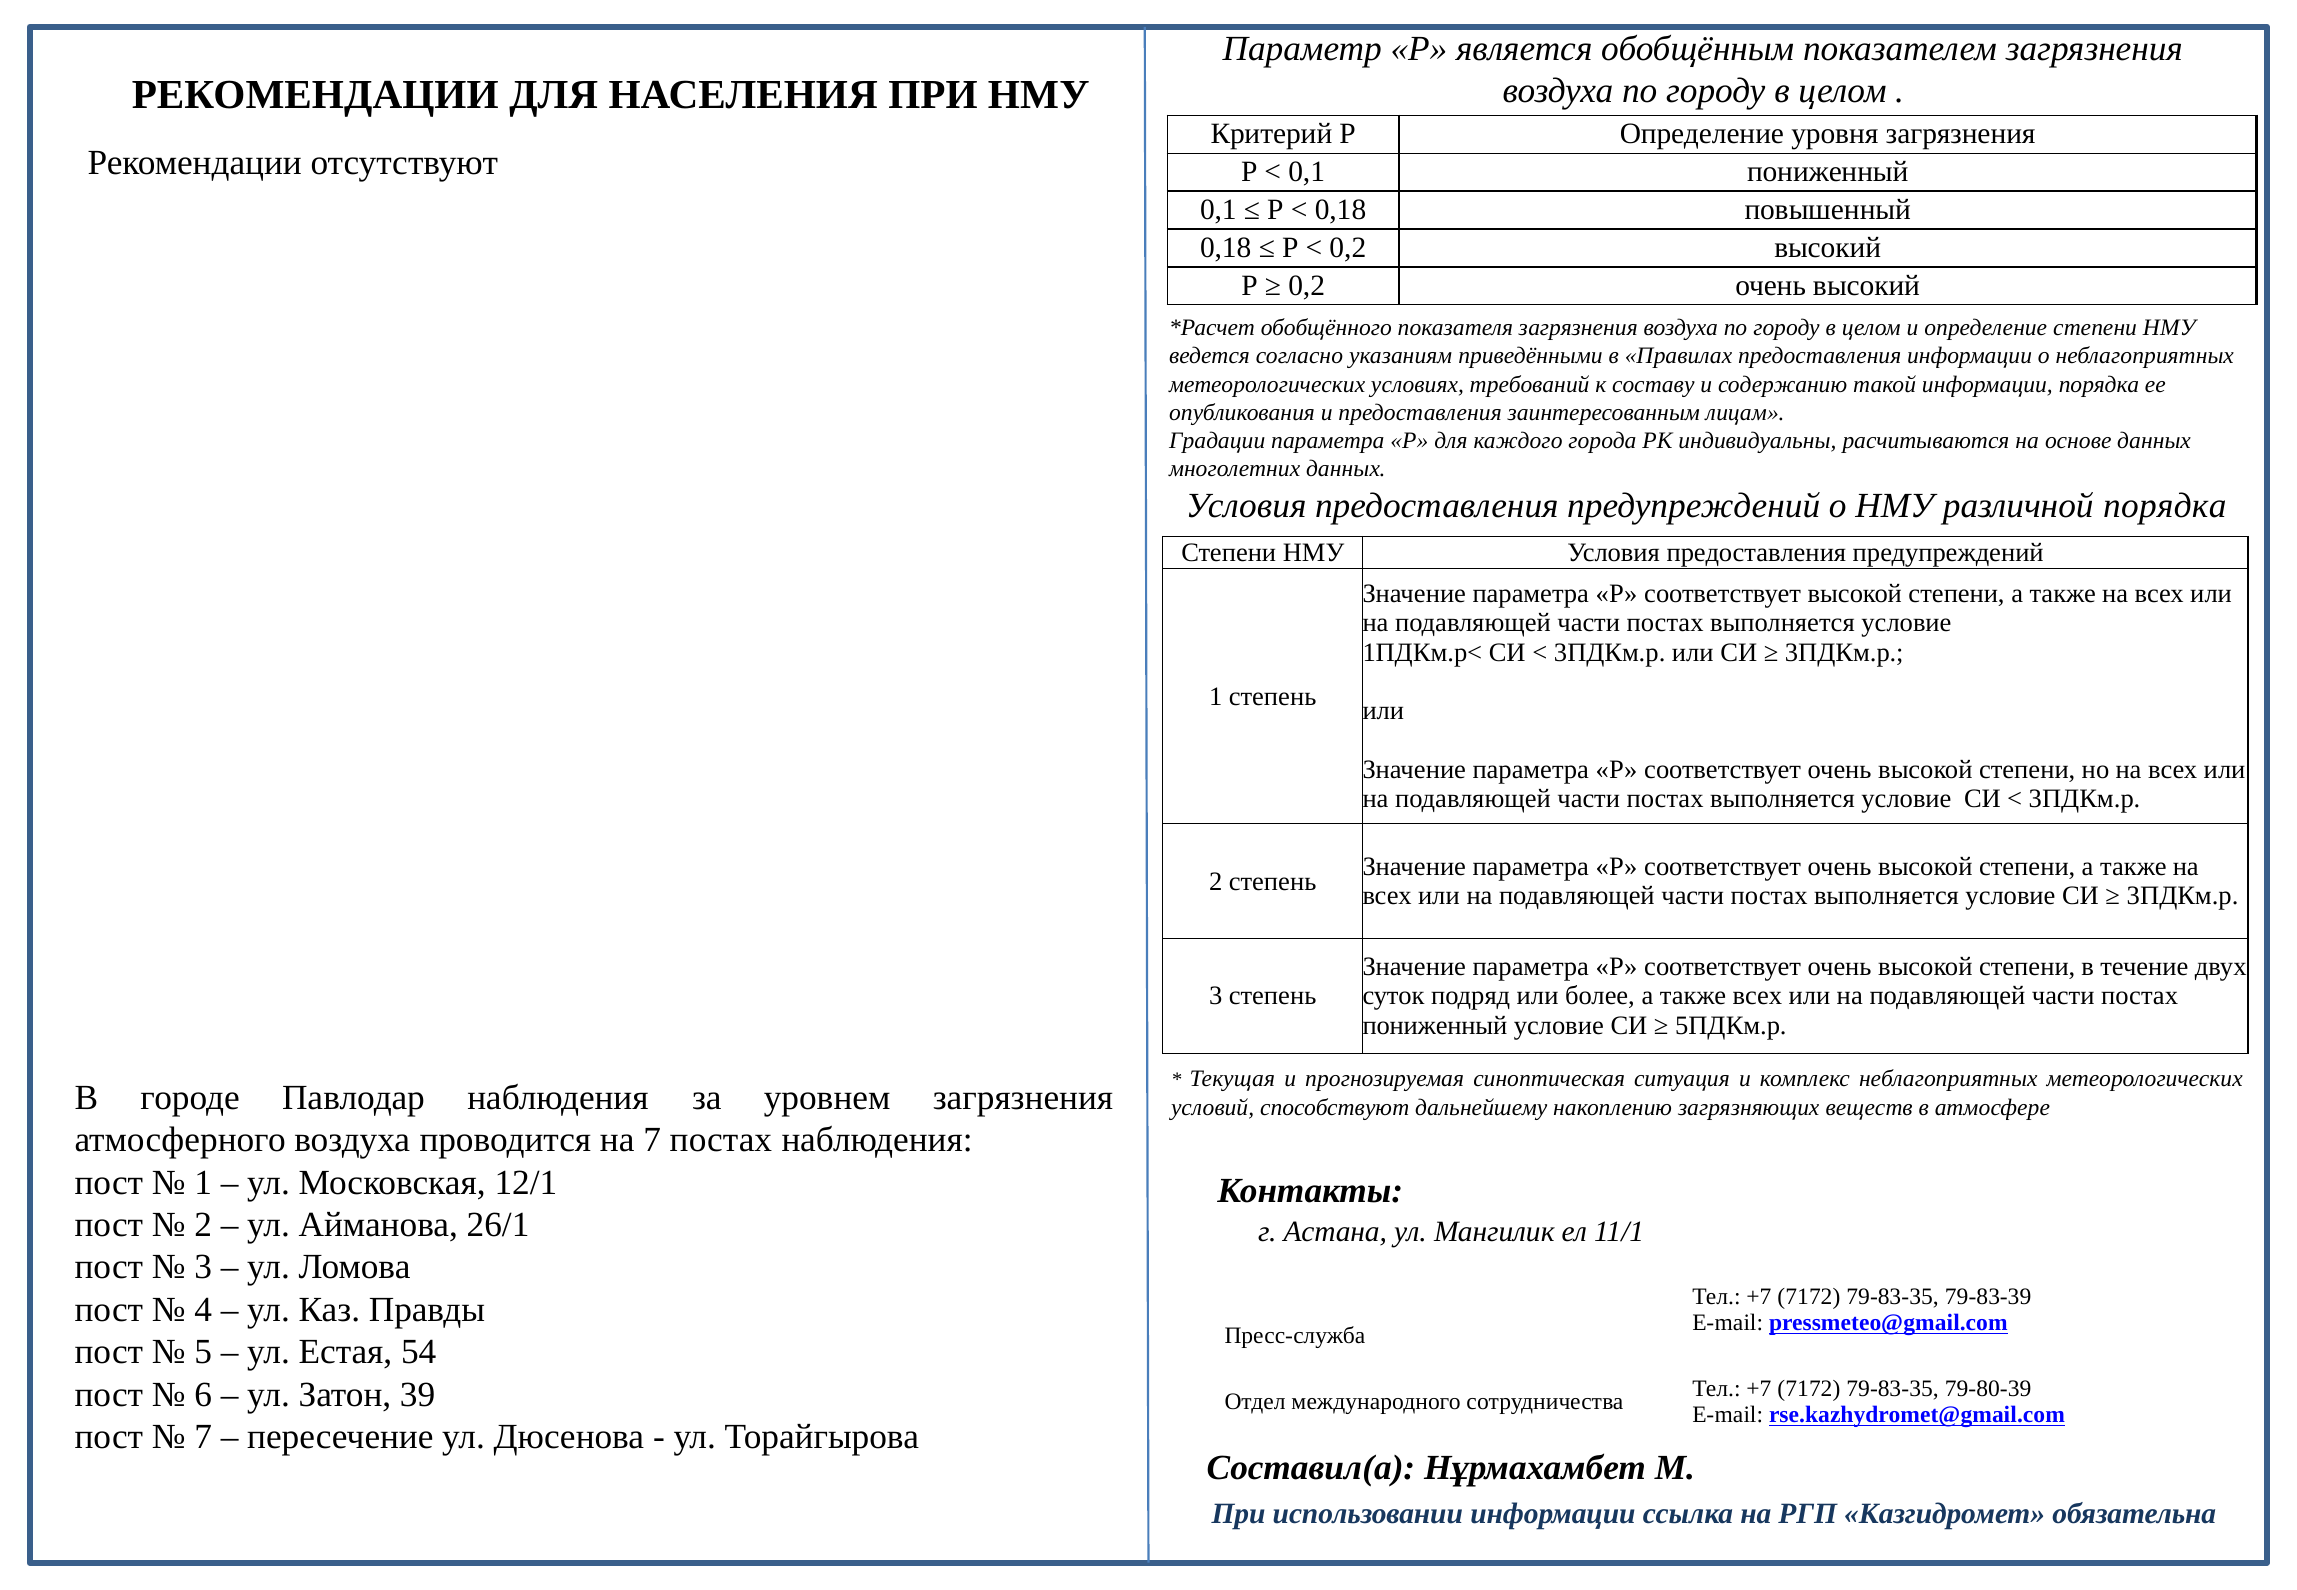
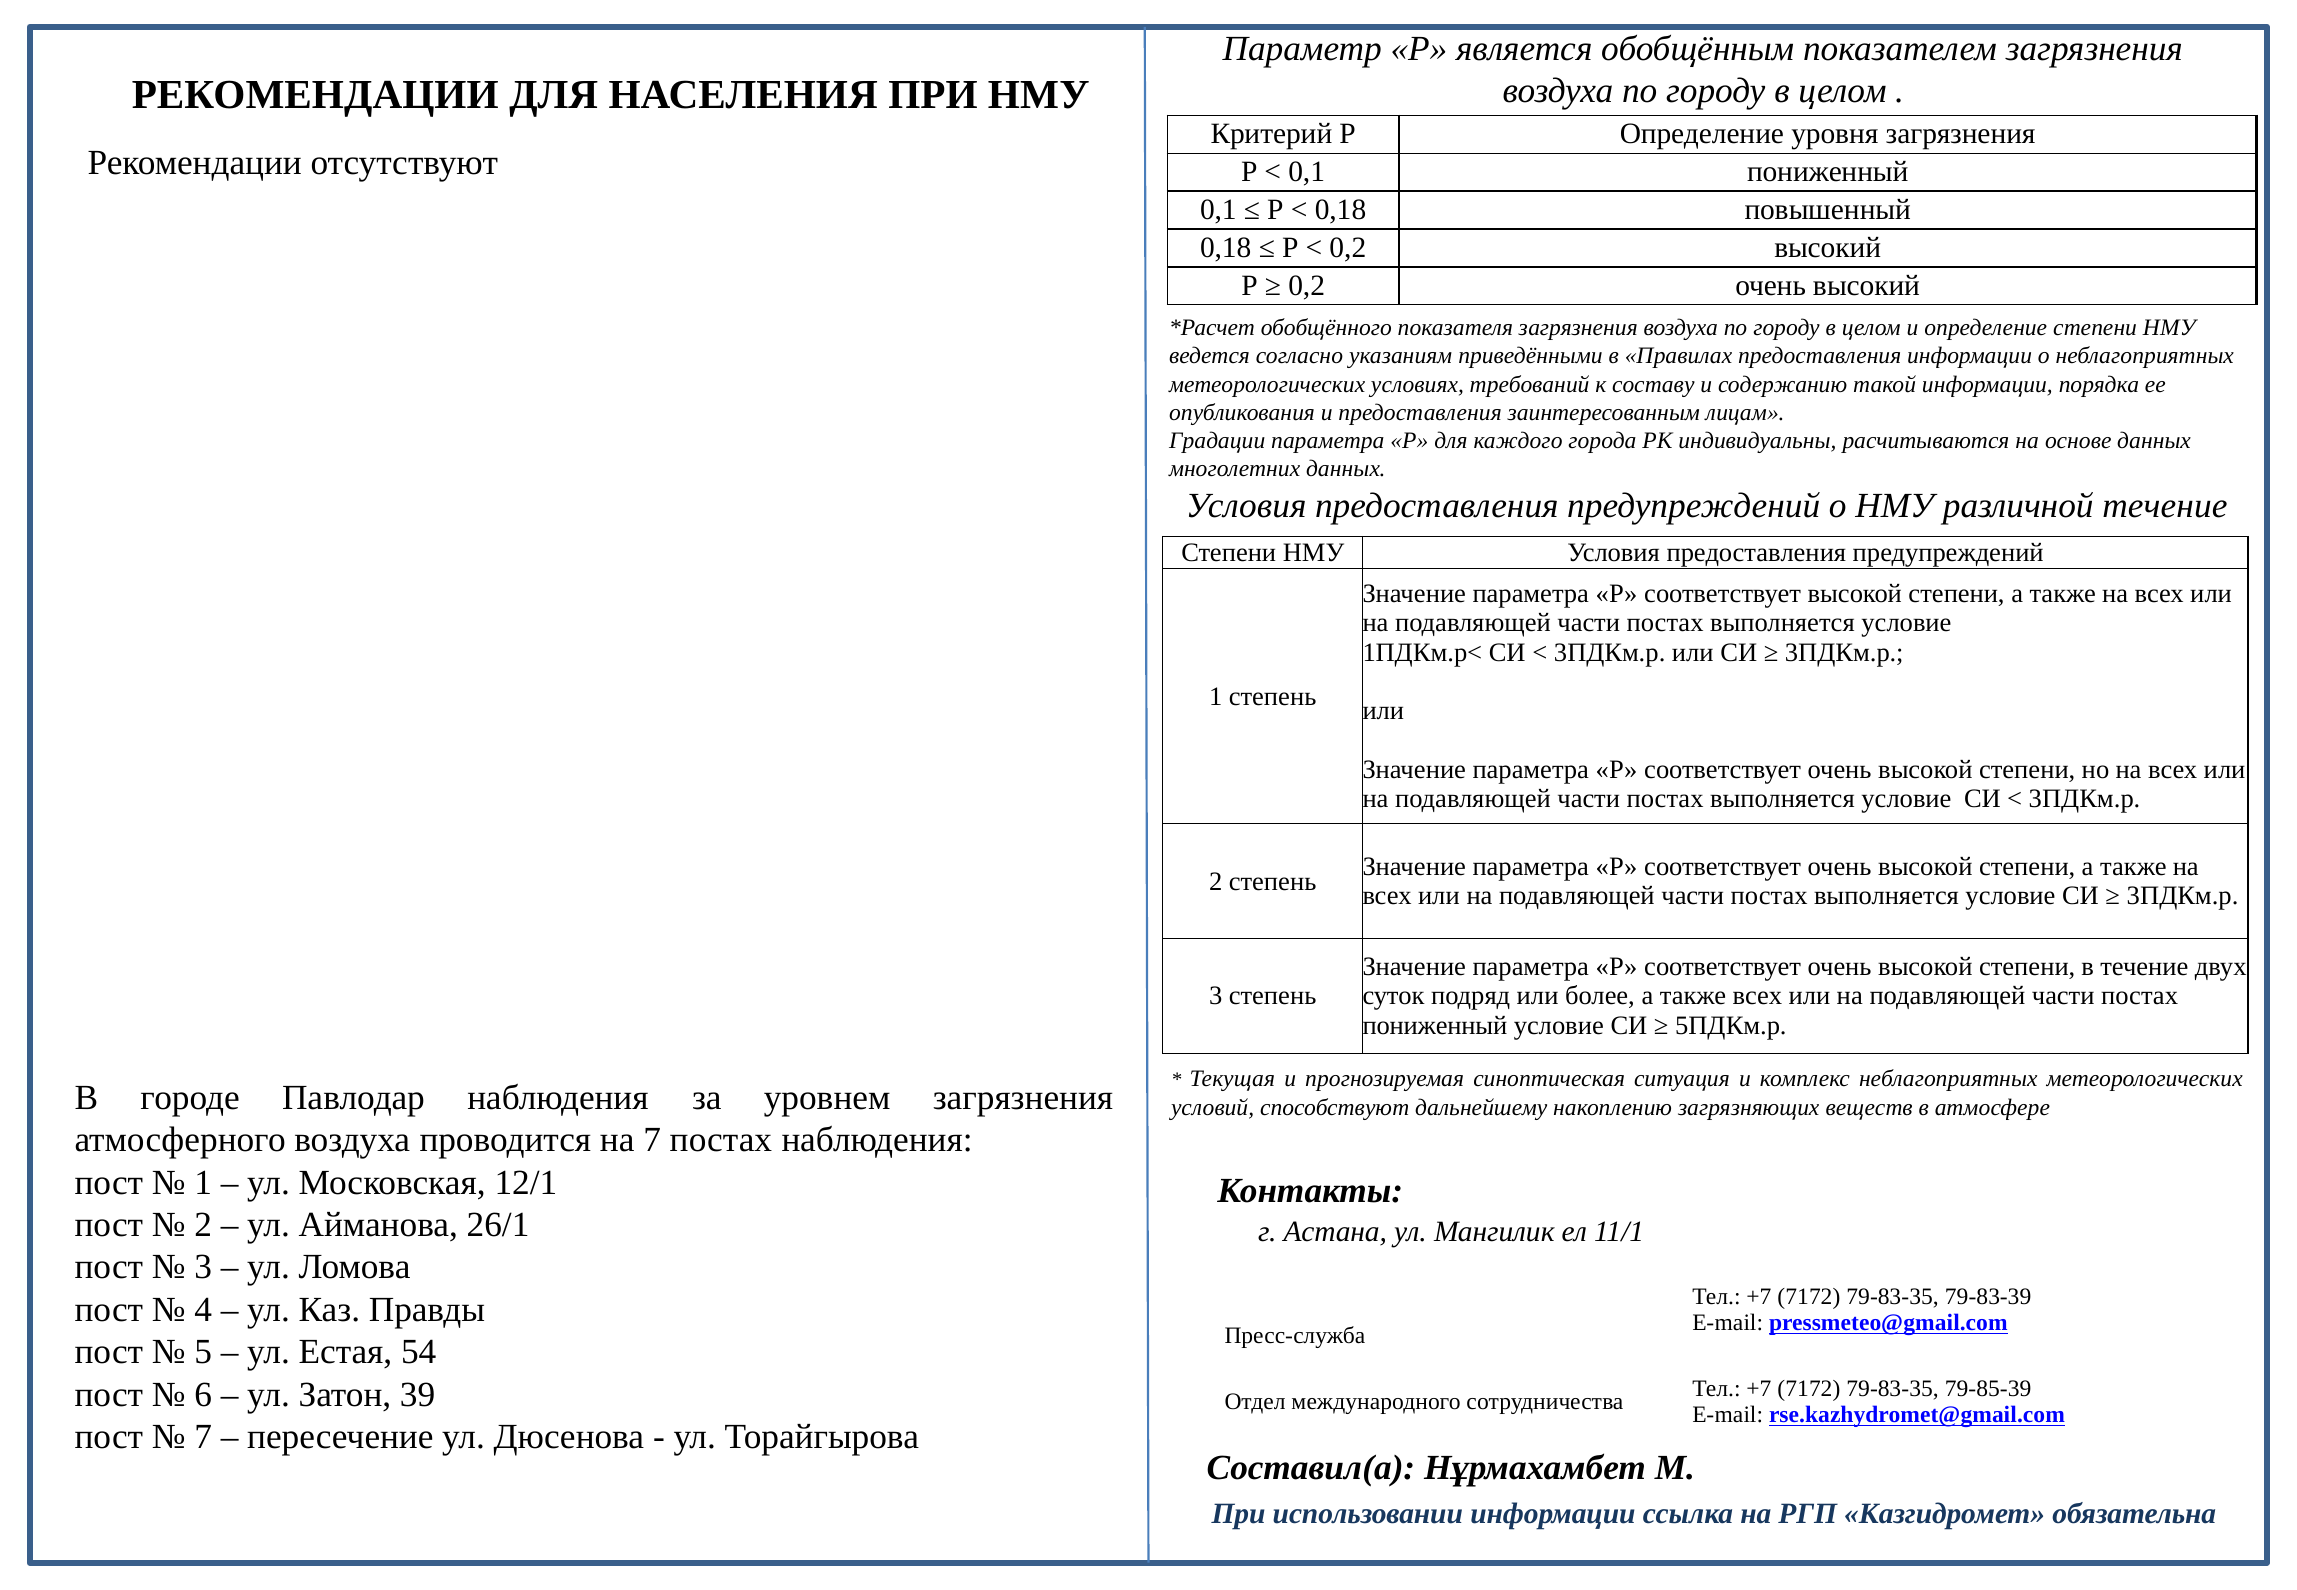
различной порядка: порядка -> течение
79-80-39: 79-80-39 -> 79-85-39
